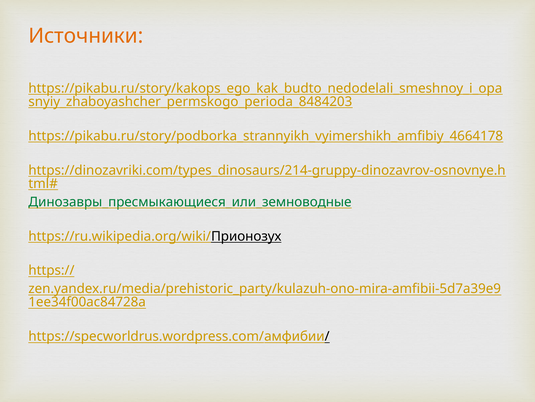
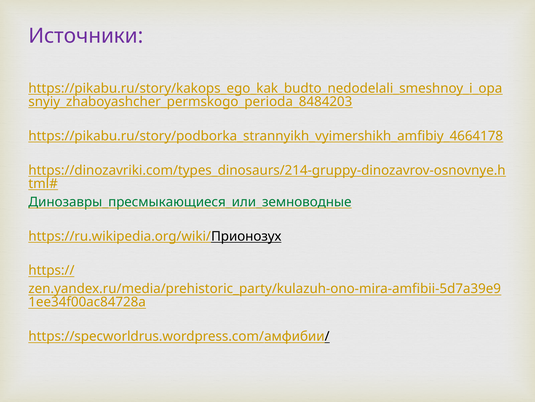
Источники colour: orange -> purple
